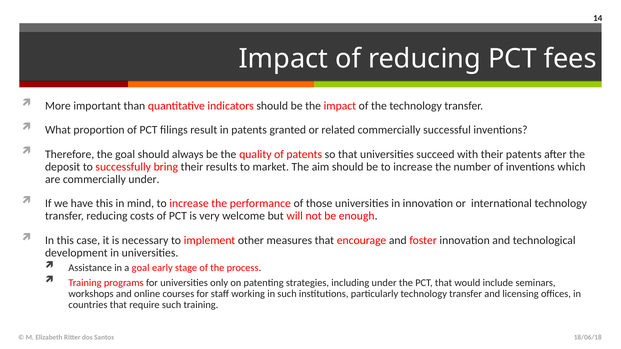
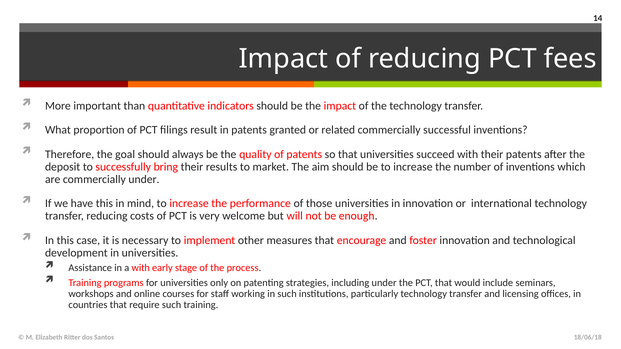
a goal: goal -> with
